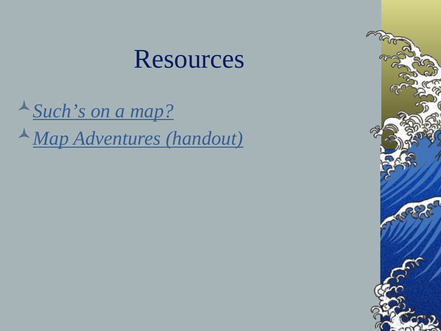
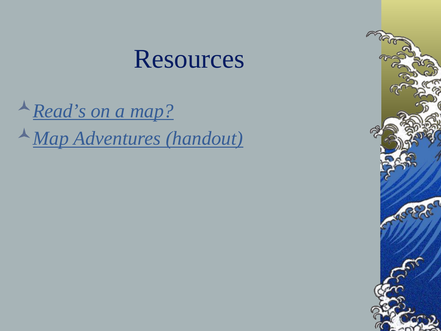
Such’s: Such’s -> Read’s
